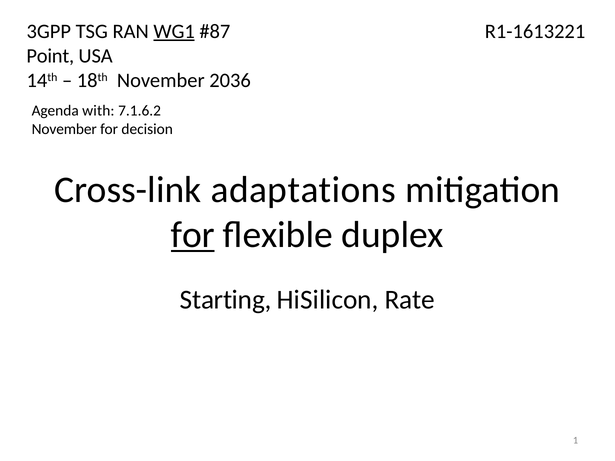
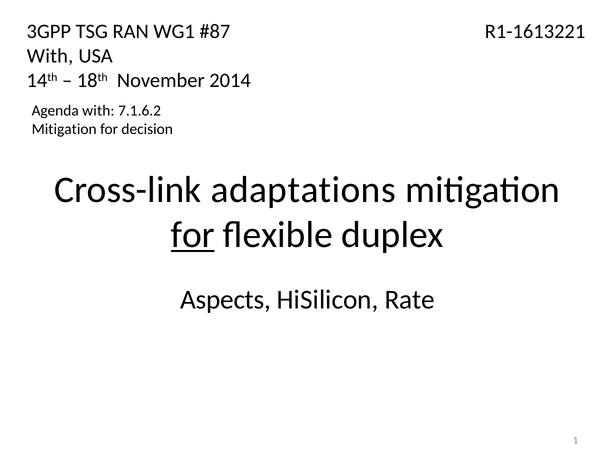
WG1 underline: present -> none
Point at (50, 56): Point -> With
2036: 2036 -> 2014
November at (64, 129): November -> Mitigation
Starting: Starting -> Aspects
